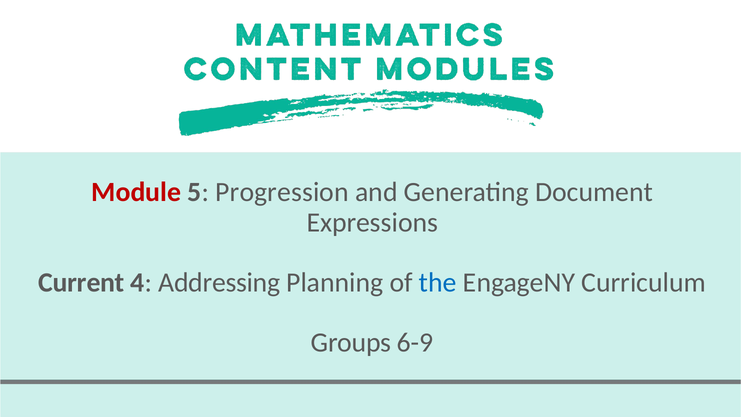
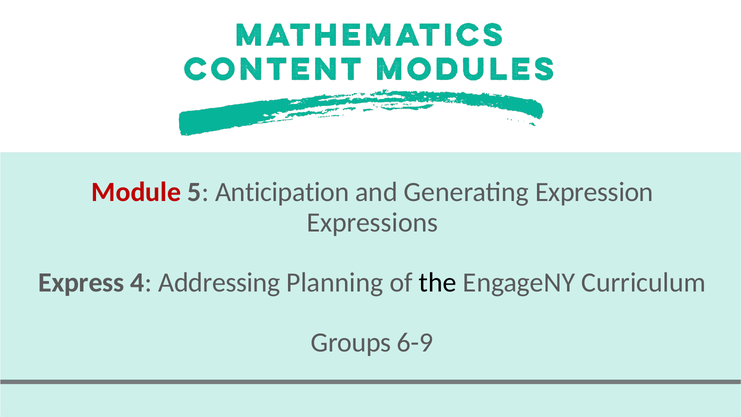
Progression: Progression -> Anticipation
Document: Document -> Expression
Current: Current -> Express
the colour: blue -> black
